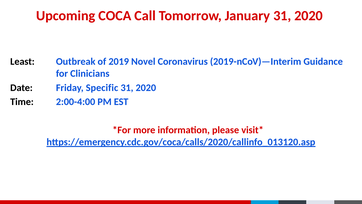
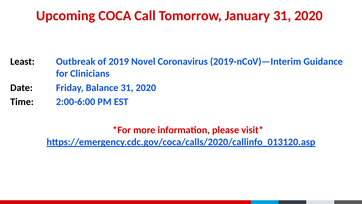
Specific: Specific -> Balance
2:00-4:00: 2:00-4:00 -> 2:00-6:00
